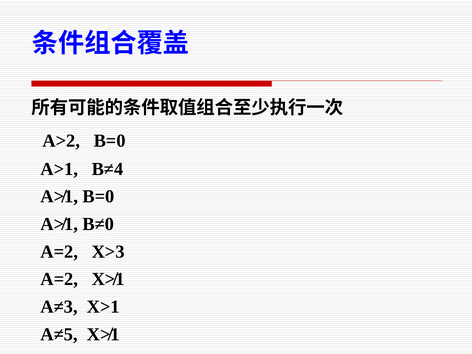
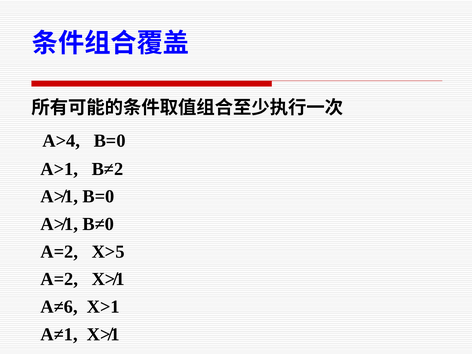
A>2: A>2 -> A>4
B≠4: B≠4 -> B≠2
X>3: X>3 -> X>5
A≠3: A≠3 -> A≠6
A≠5: A≠5 -> A≠1
